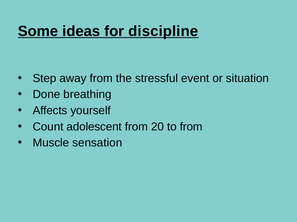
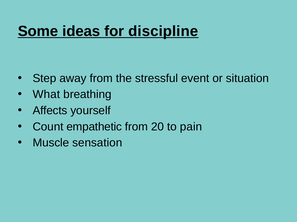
Done: Done -> What
adolescent: adolescent -> empathetic
to from: from -> pain
